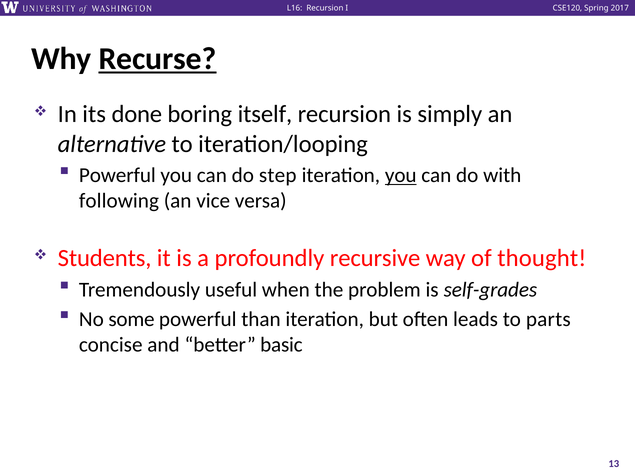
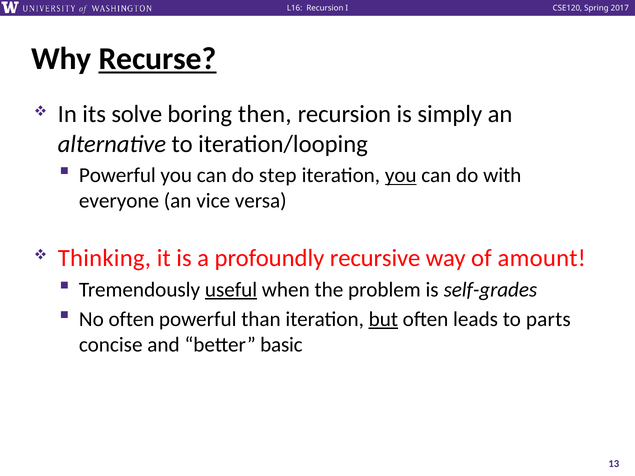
done: done -> solve
itself: itself -> then
following: following -> everyone
Students: Students -> Thinking
thought: thought -> amount
useful underline: none -> present
No some: some -> often
but underline: none -> present
